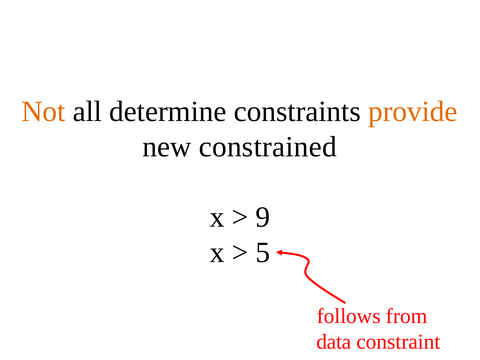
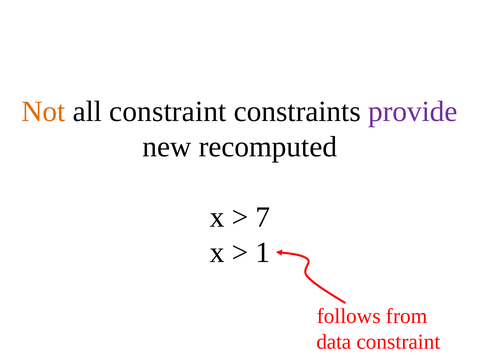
all determine: determine -> constraint
provide colour: orange -> purple
constrained: constrained -> recomputed
9: 9 -> 7
5: 5 -> 1
